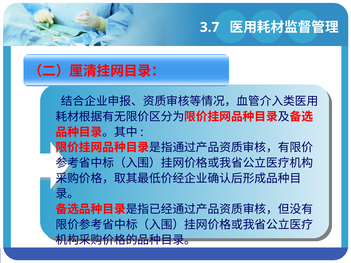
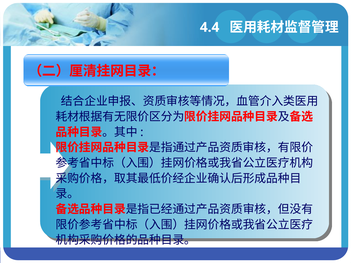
3.7: 3.7 -> 4.4
